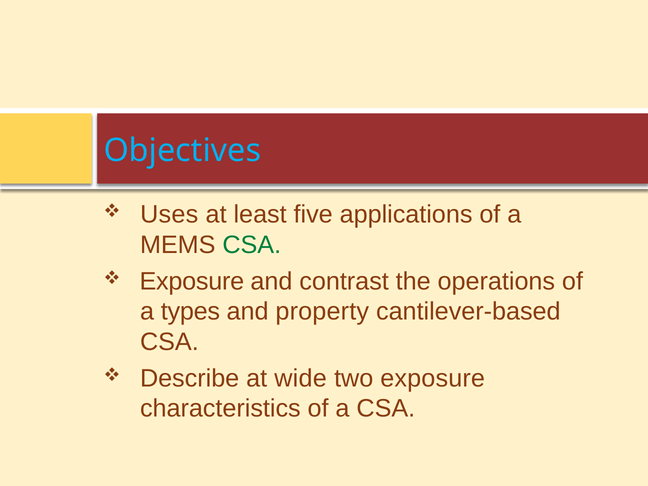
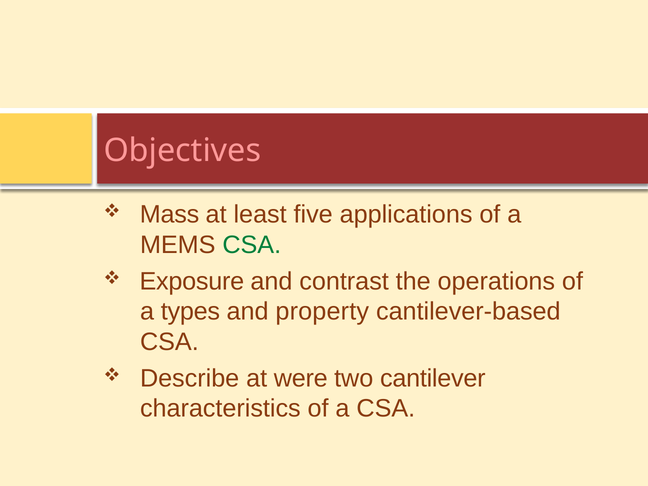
Objectives colour: light blue -> pink
Uses: Uses -> Mass
wide: wide -> were
two exposure: exposure -> cantilever
